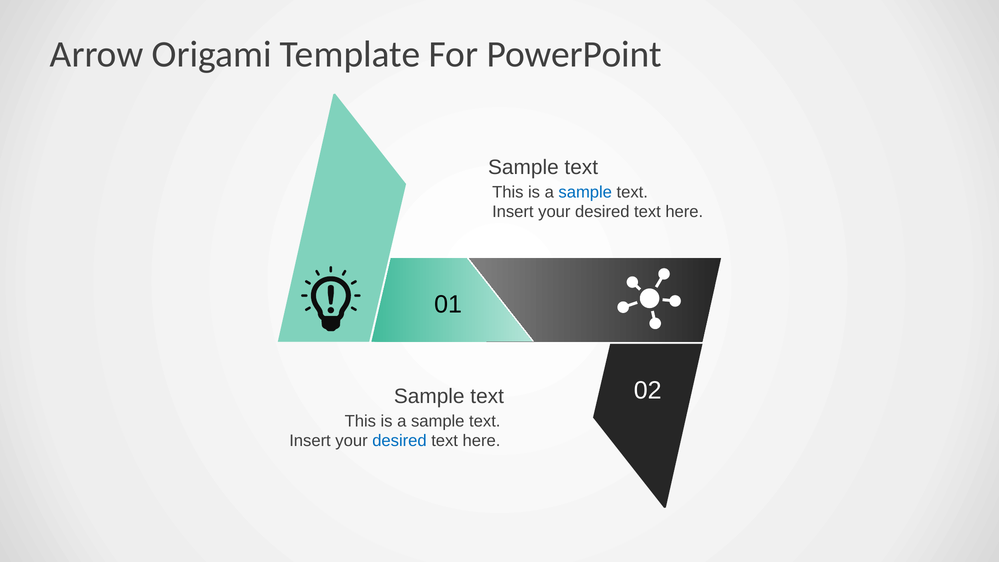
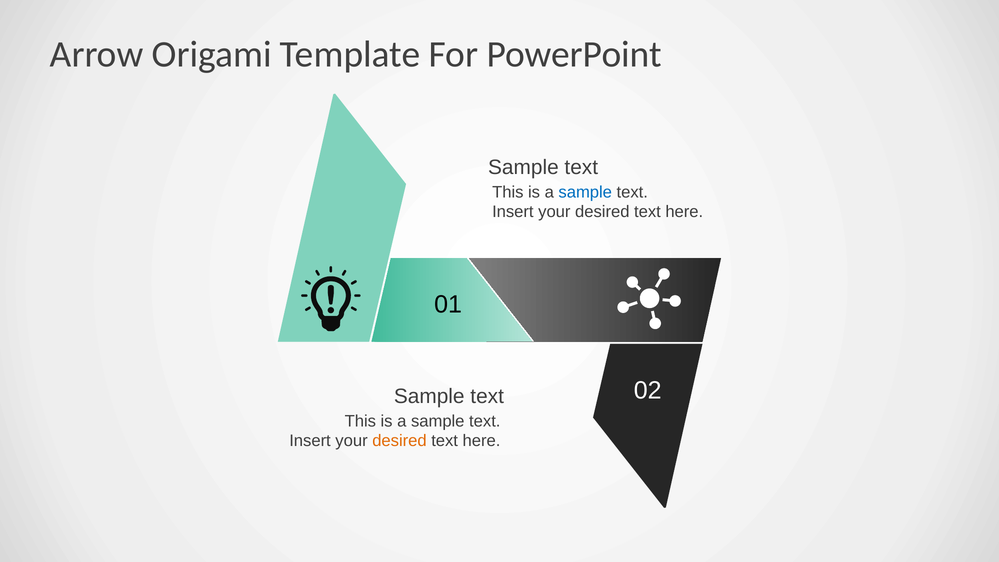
desired at (399, 441) colour: blue -> orange
